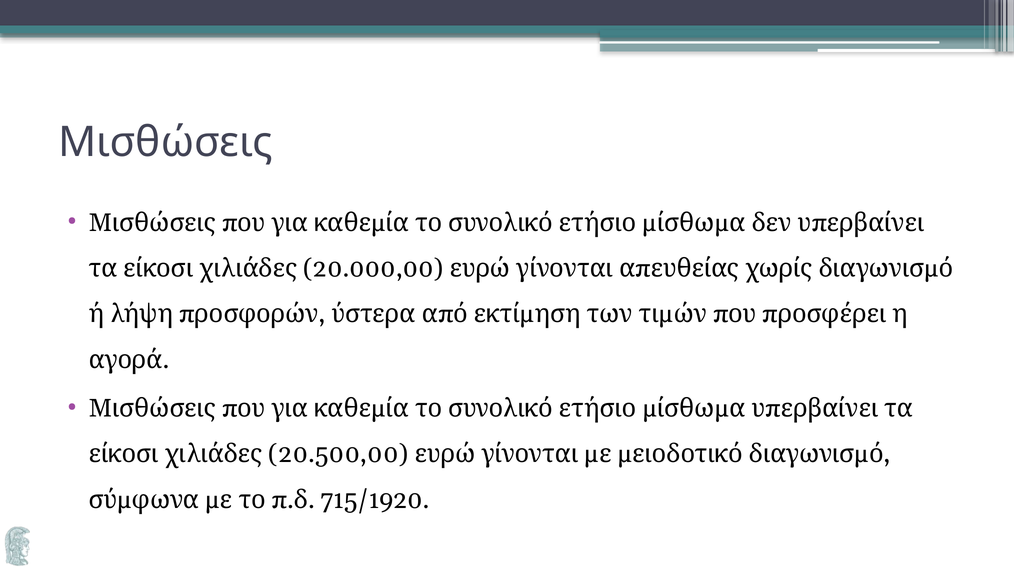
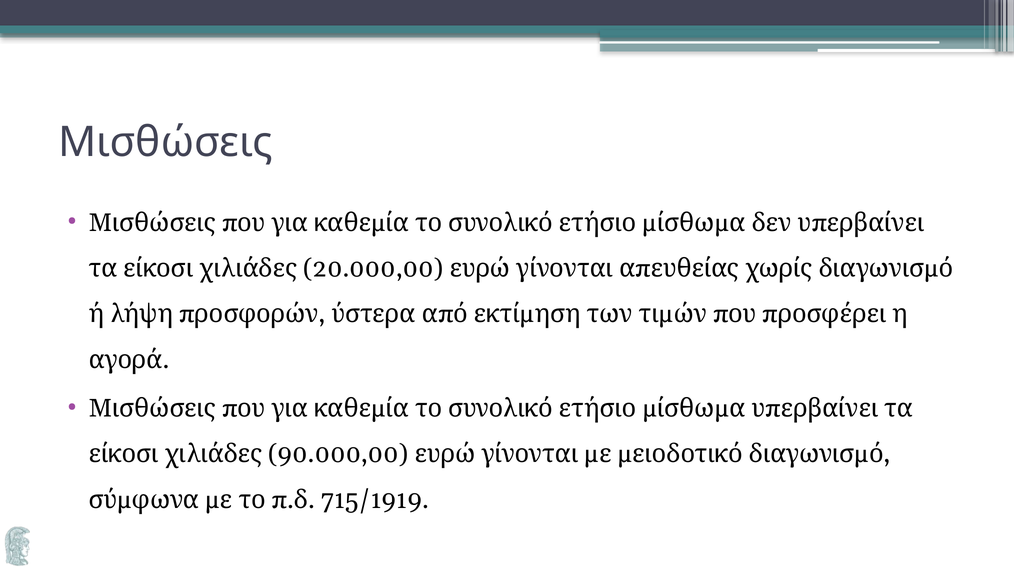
20.500,00: 20.500,00 -> 90.000,00
715/1920: 715/1920 -> 715/1919
